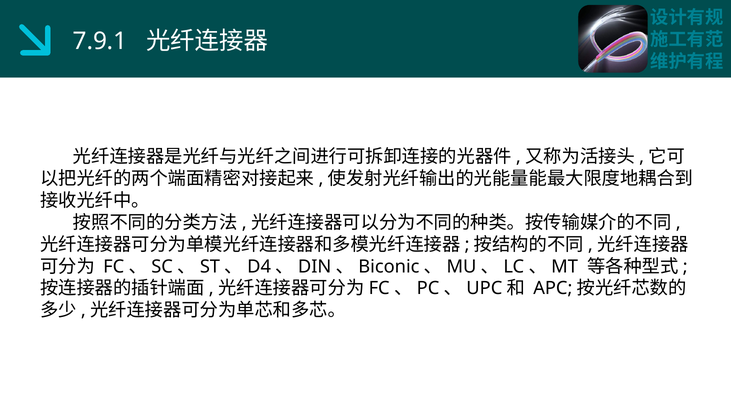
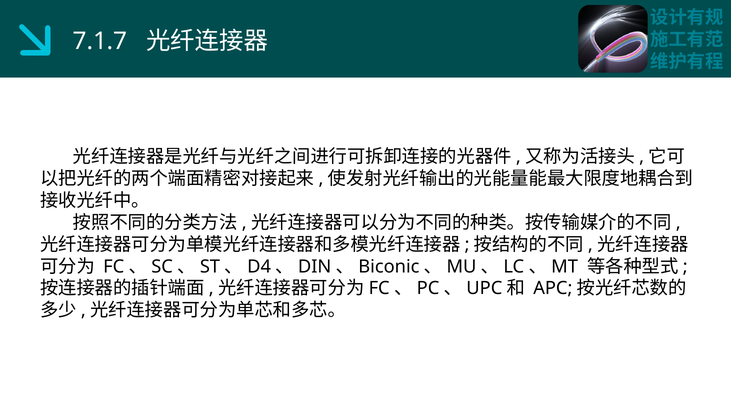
7.9.1: 7.9.1 -> 7.1.7
